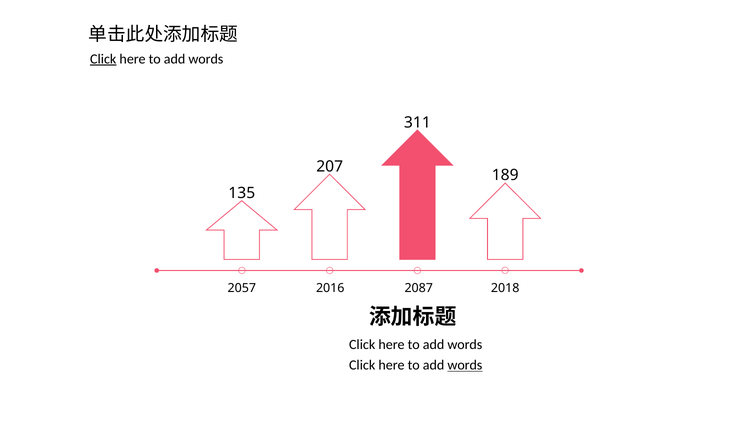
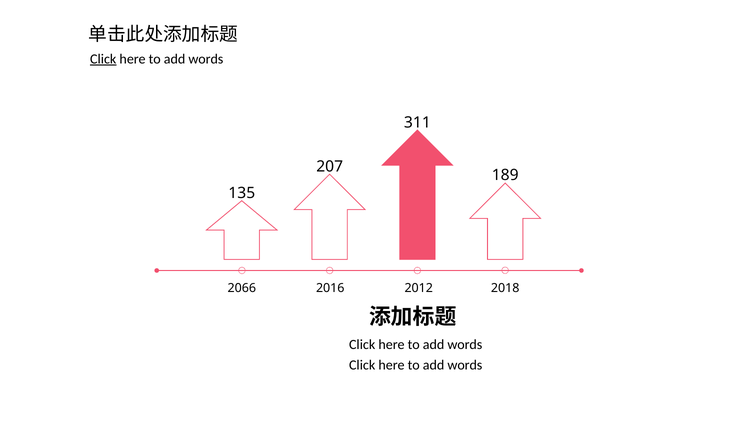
2057: 2057 -> 2066
2087: 2087 -> 2012
words at (465, 366) underline: present -> none
